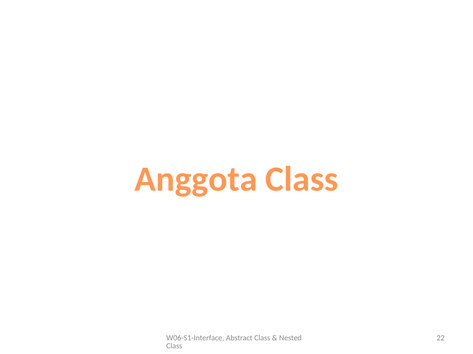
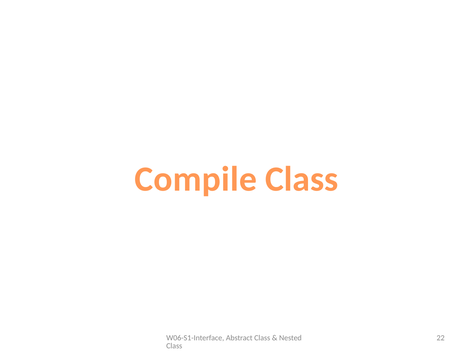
Anggota: Anggota -> Compile
